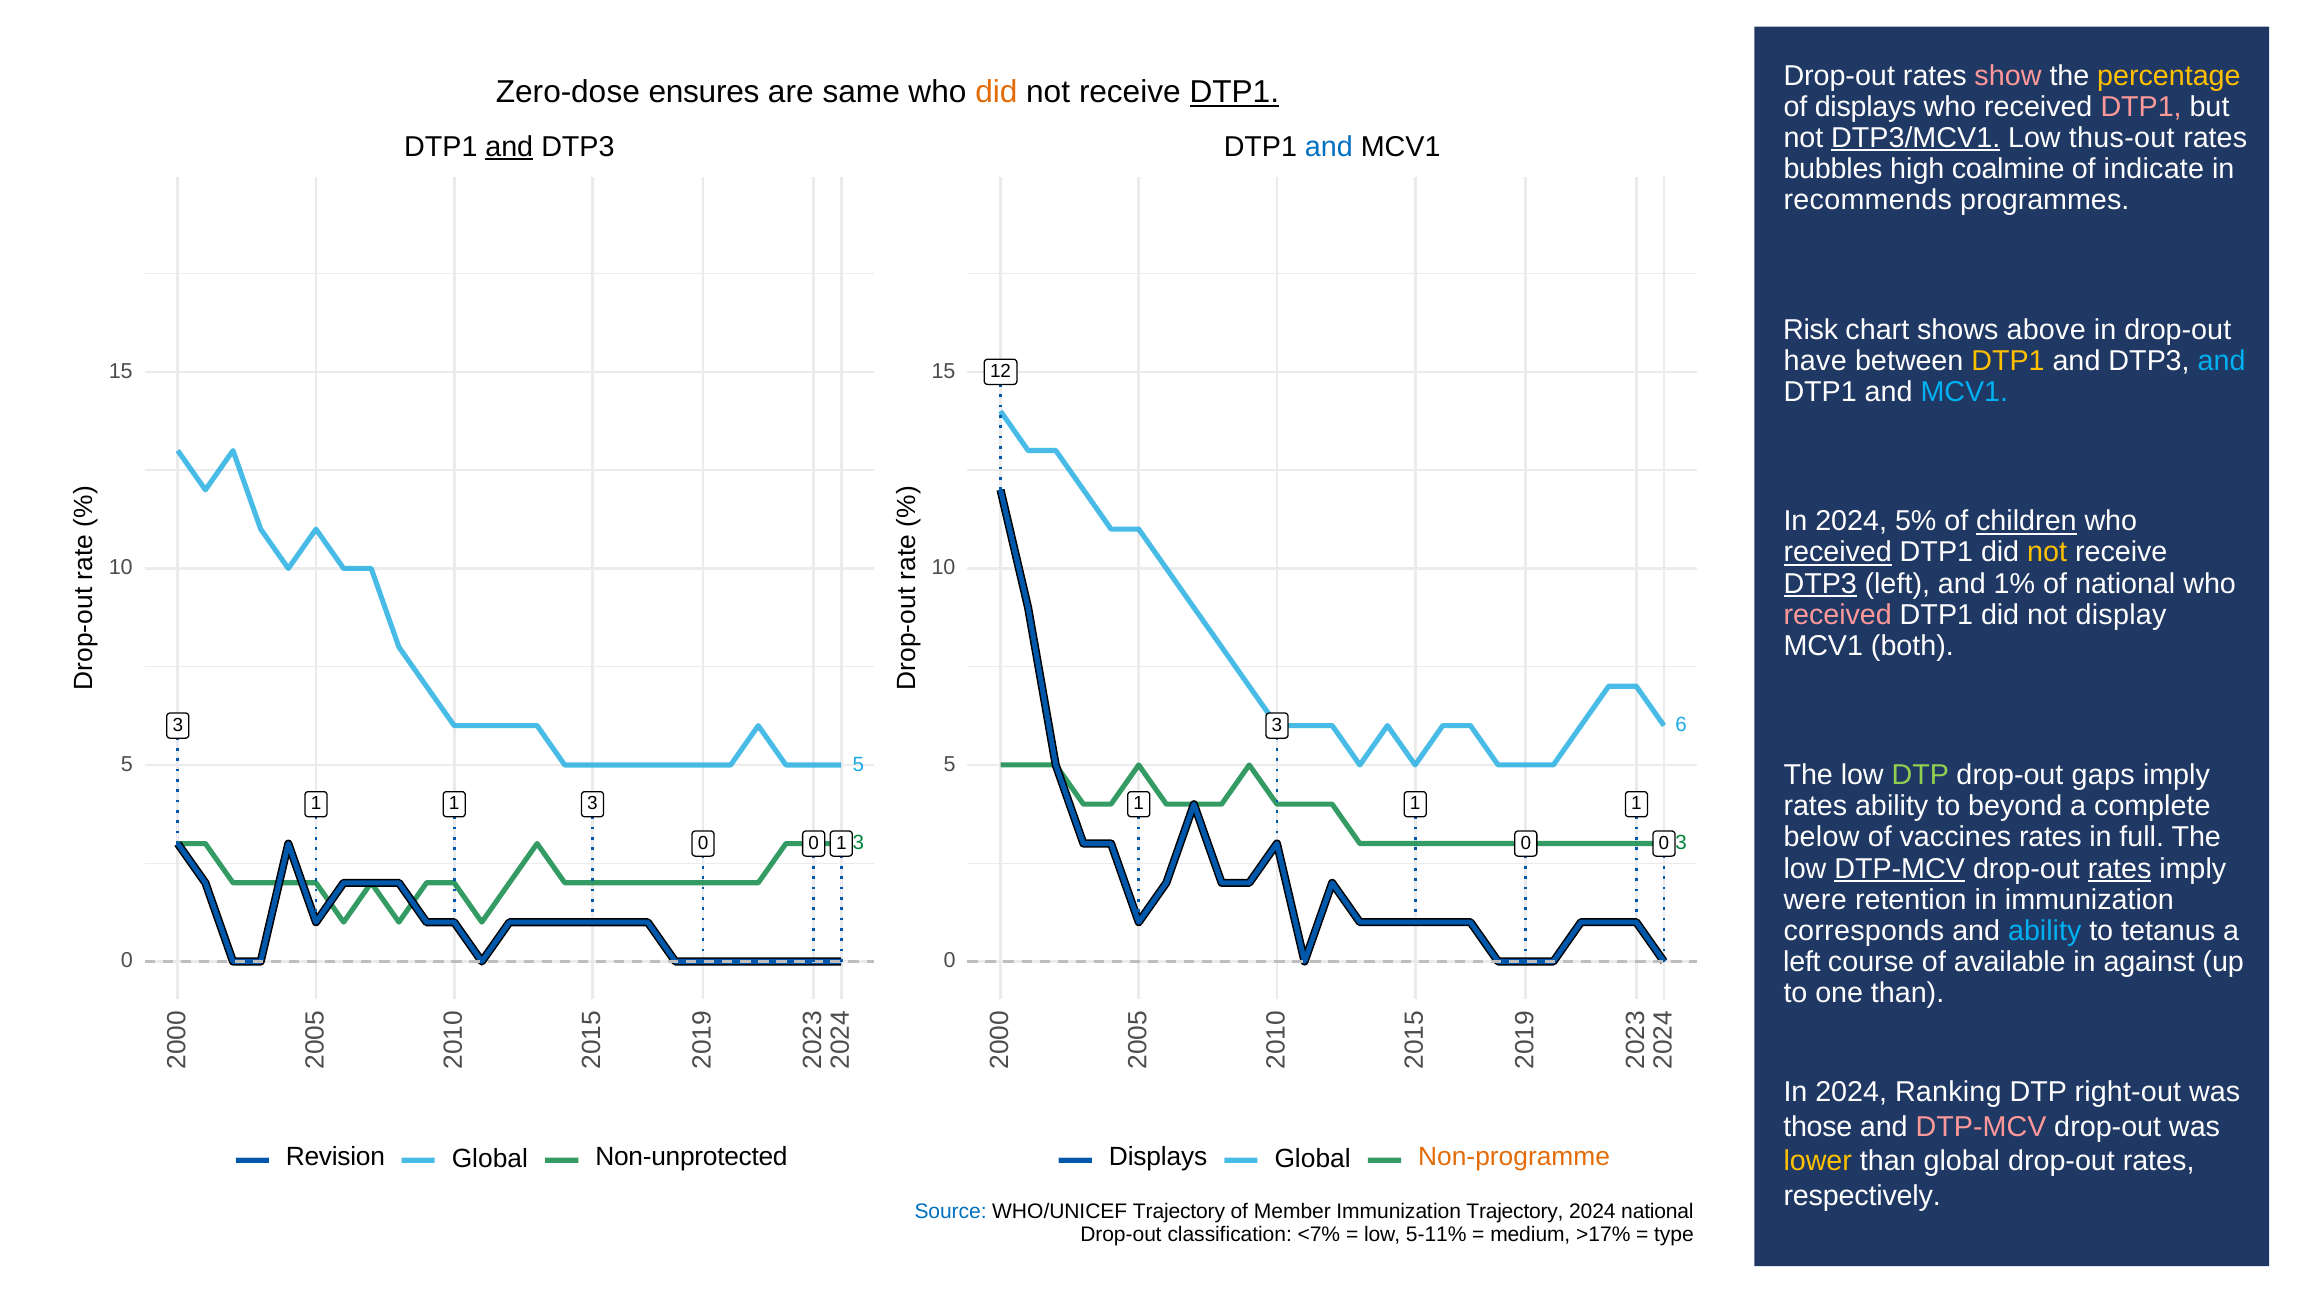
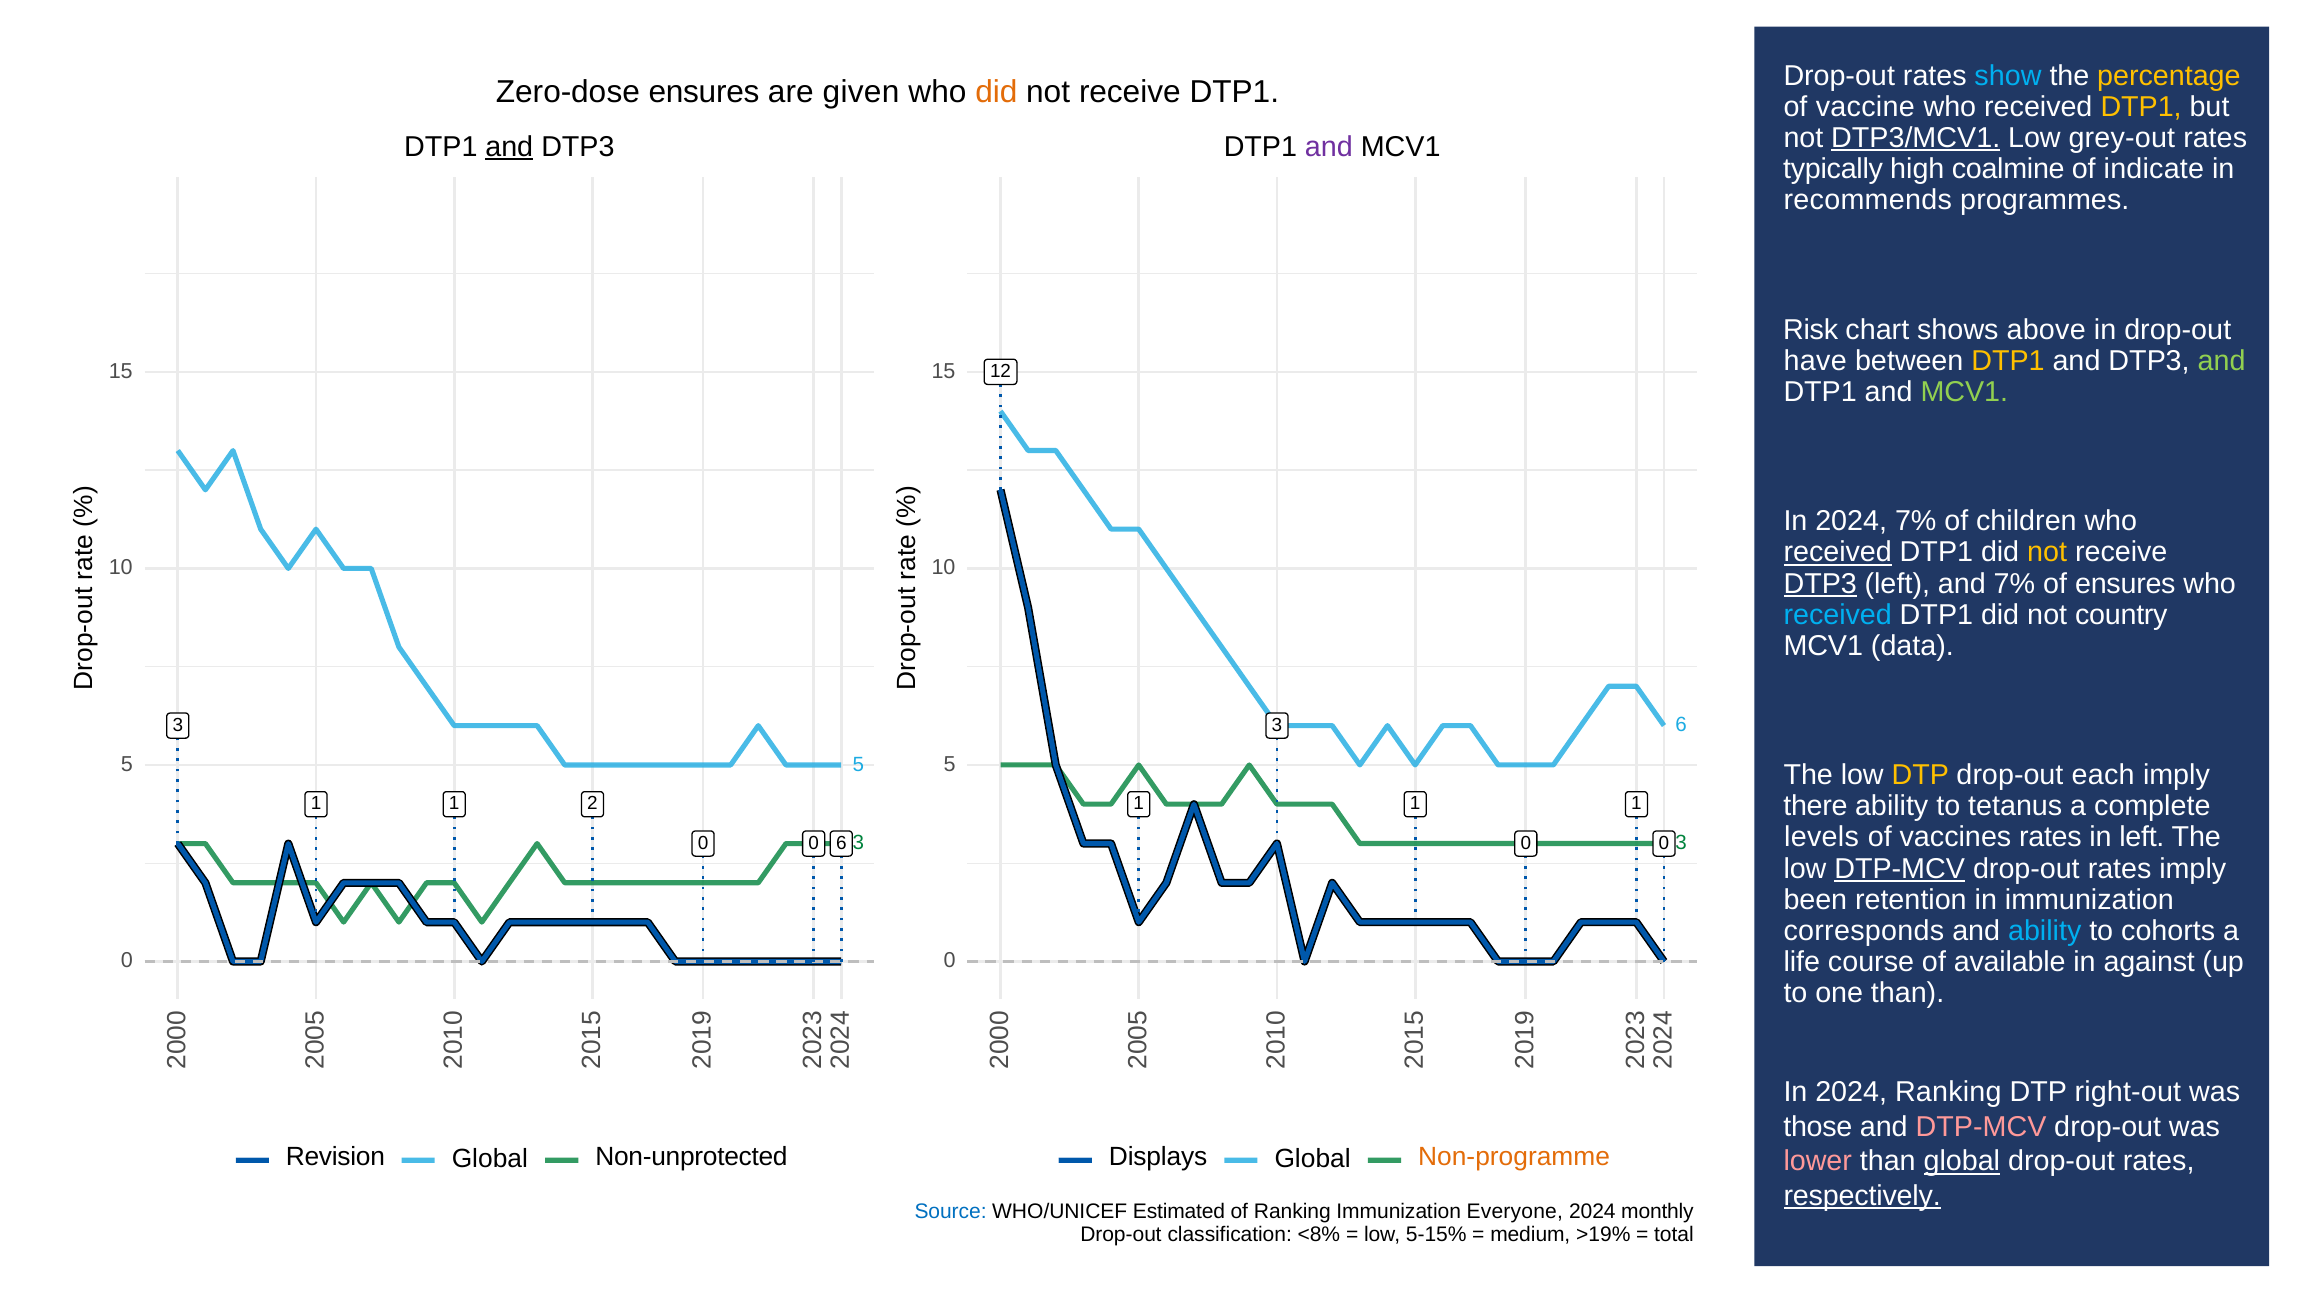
show colour: pink -> light blue
same: same -> given
DTP1 at (1234, 92) underline: present -> none
of displays: displays -> vaccine
DTP1 at (2141, 107) colour: pink -> yellow
thus-out: thus-out -> grey-out
and at (1329, 147) colour: blue -> purple
bubbles: bubbles -> typically
and at (2222, 360) colour: light blue -> light green
MCV1 at (1964, 391) colour: light blue -> light green
2024 5%: 5% -> 7%
children underline: present -> none
and 1%: 1% -> 7%
of national: national -> ensures
received at (1838, 614) colour: pink -> light blue
display: display -> country
both: both -> data
DTP at (1920, 775) colour: light green -> yellow
gaps: gaps -> each
rates at (1815, 806): rates -> there
beyond: beyond -> tetanus
1 1 3: 3 -> 2
below: below -> levels
in full: full -> left
0 0 1: 1 -> 6
rates at (2120, 868) underline: present -> none
were: were -> been
tetanus: tetanus -> cohorts
left at (1802, 961): left -> life
lower colour: yellow -> pink
global at (1962, 1161) underline: none -> present
respectively underline: none -> present
WHO/UNICEF Trajectory: Trajectory -> Estimated
of Member: Member -> Ranking
Immunization Trajectory: Trajectory -> Everyone
2024 national: national -> monthly
<7%: <7% -> <8%
5-11%: 5-11% -> 5-15%
>17%: >17% -> >19%
type: type -> total
